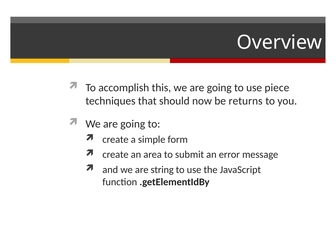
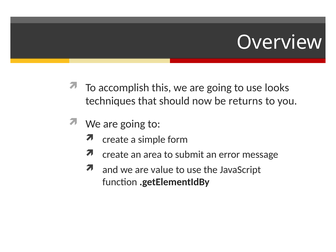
piece: piece -> looks
string: string -> value
